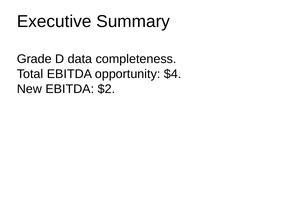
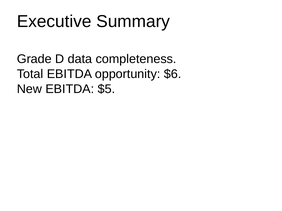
$4: $4 -> $6
$2: $2 -> $5
